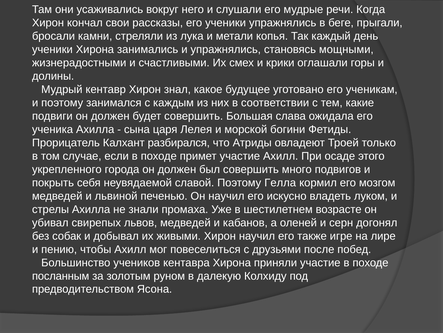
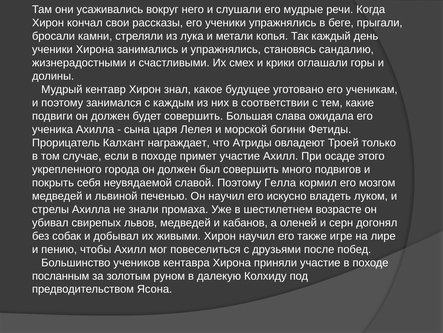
мощными: мощными -> сандалию
разбирался: разбирался -> награждает
